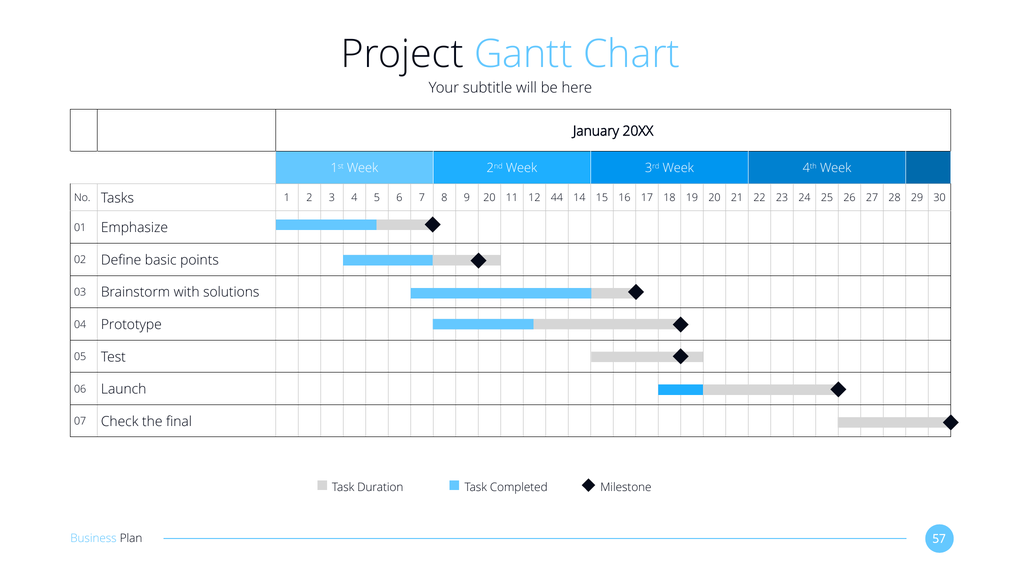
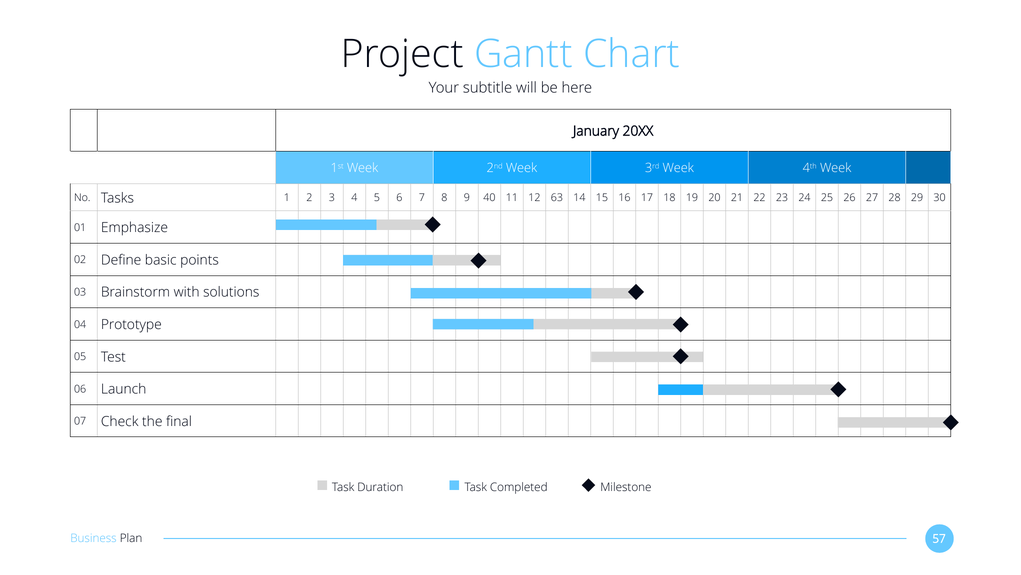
9 20: 20 -> 40
44: 44 -> 63
